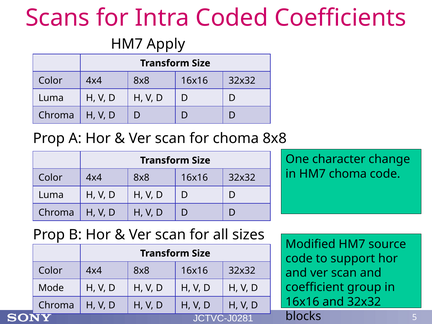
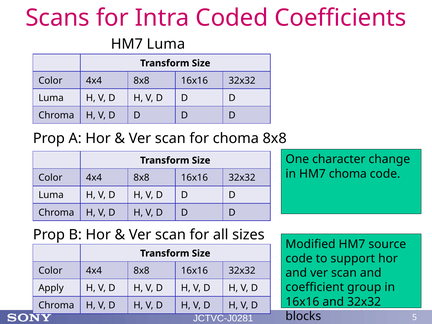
HM7 Apply: Apply -> Luma
Mode: Mode -> Apply
